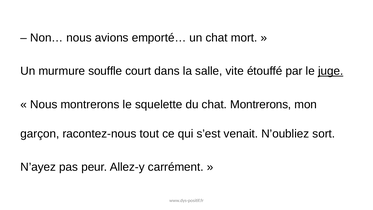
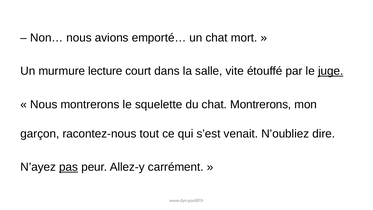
souffle: souffle -> lecture
sort: sort -> dire
pas underline: none -> present
